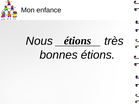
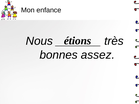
bonnes étions: étions -> assez
